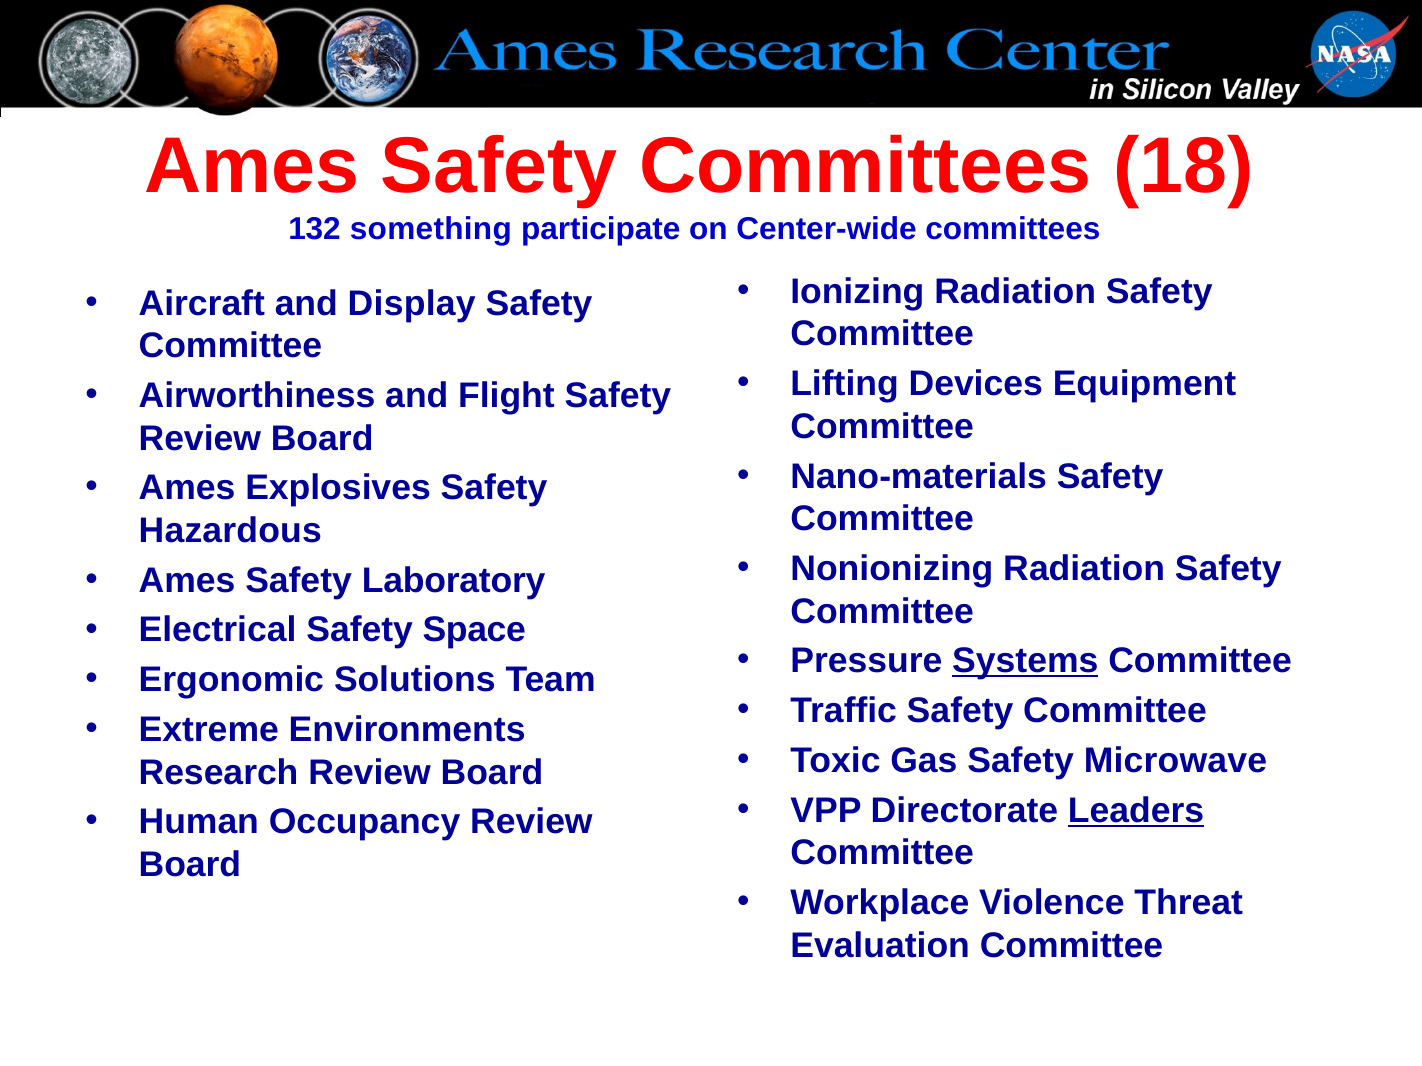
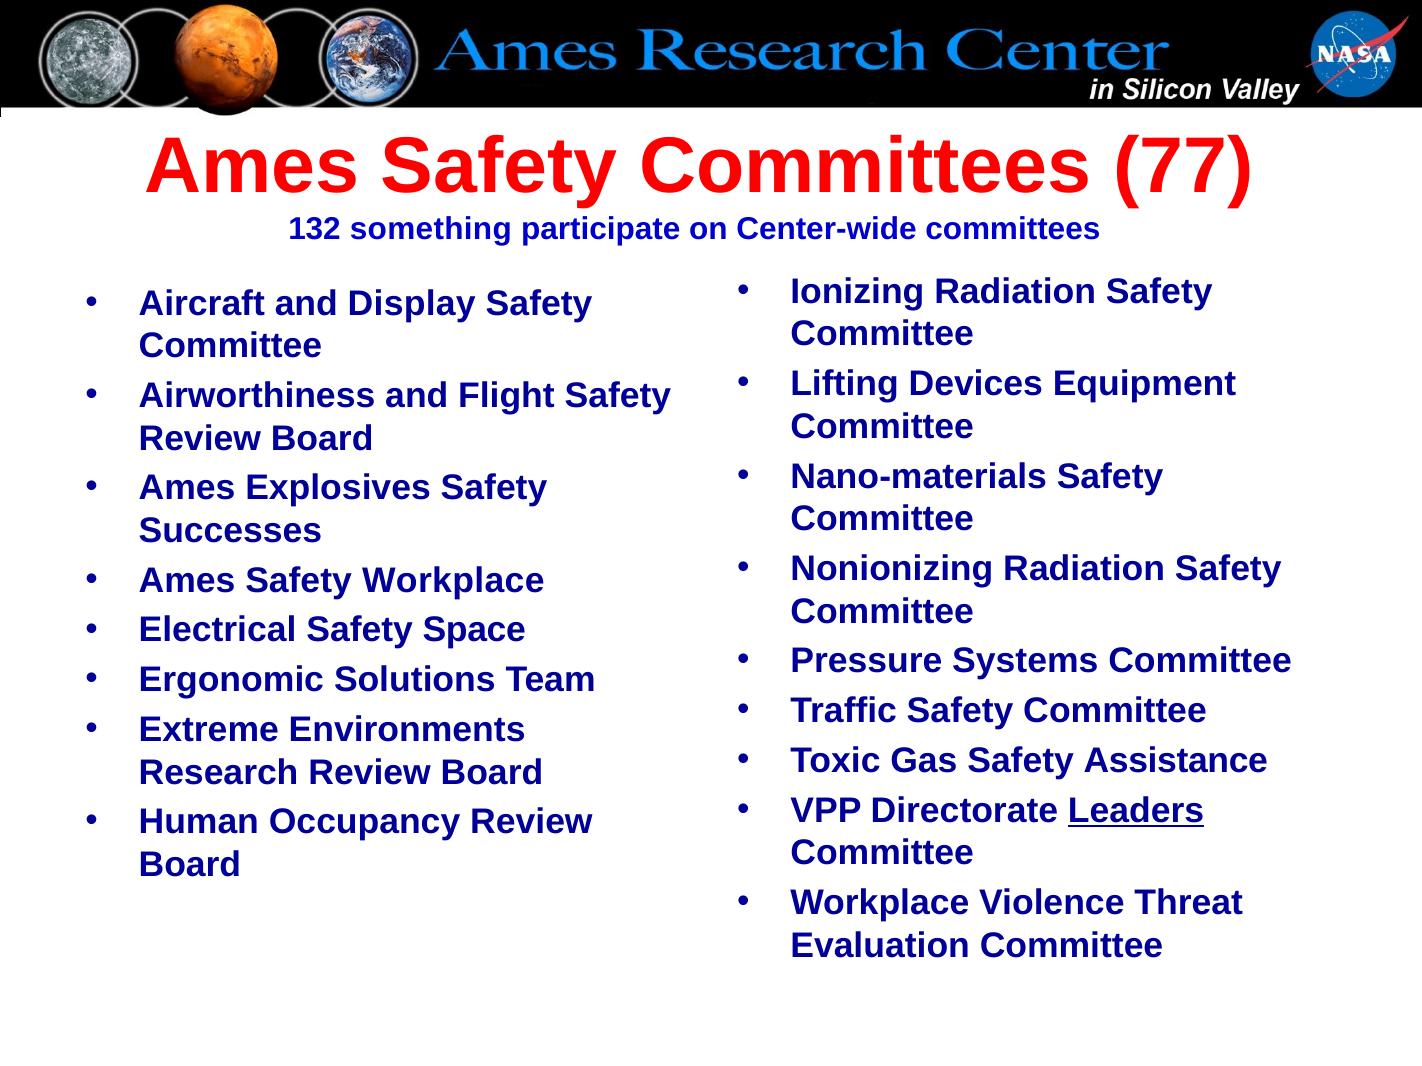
18: 18 -> 77
Hazardous: Hazardous -> Successes
Safety Laboratory: Laboratory -> Workplace
Systems underline: present -> none
Microwave: Microwave -> Assistance
